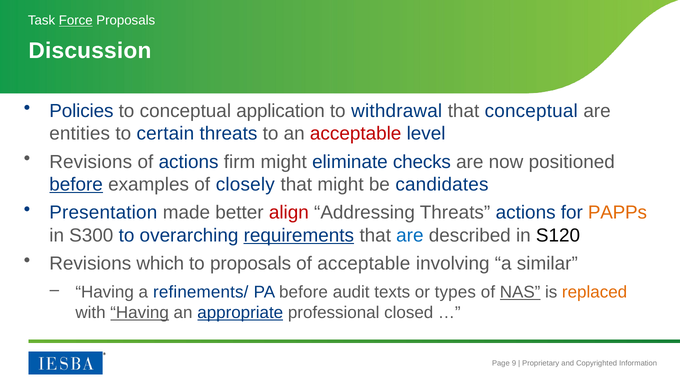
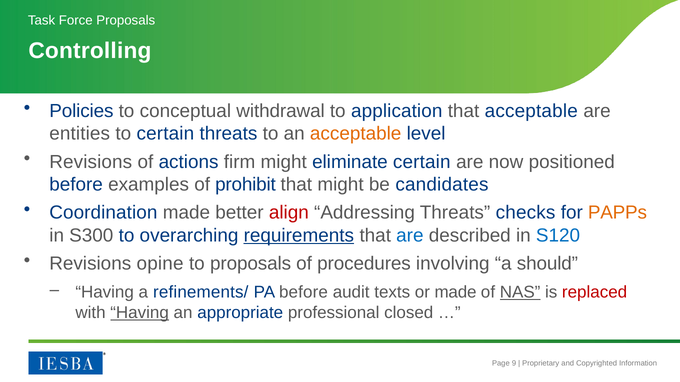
Force underline: present -> none
Discussion: Discussion -> Controlling
application: application -> withdrawal
withdrawal: withdrawal -> application
that conceptual: conceptual -> acceptable
acceptable at (356, 134) colour: red -> orange
eliminate checks: checks -> certain
before at (76, 185) underline: present -> none
closely: closely -> prohibit
Presentation: Presentation -> Coordination
Threats actions: actions -> checks
S120 colour: black -> blue
which: which -> opine
of acceptable: acceptable -> procedures
similar: similar -> should
or types: types -> made
replaced colour: orange -> red
appropriate underline: present -> none
